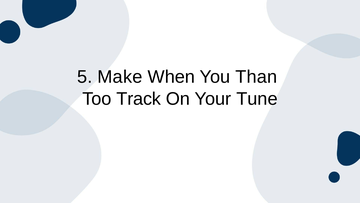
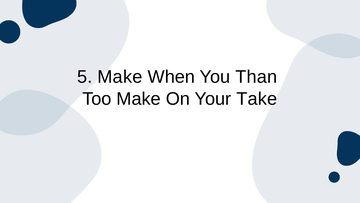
Too Track: Track -> Make
Tune: Tune -> Take
